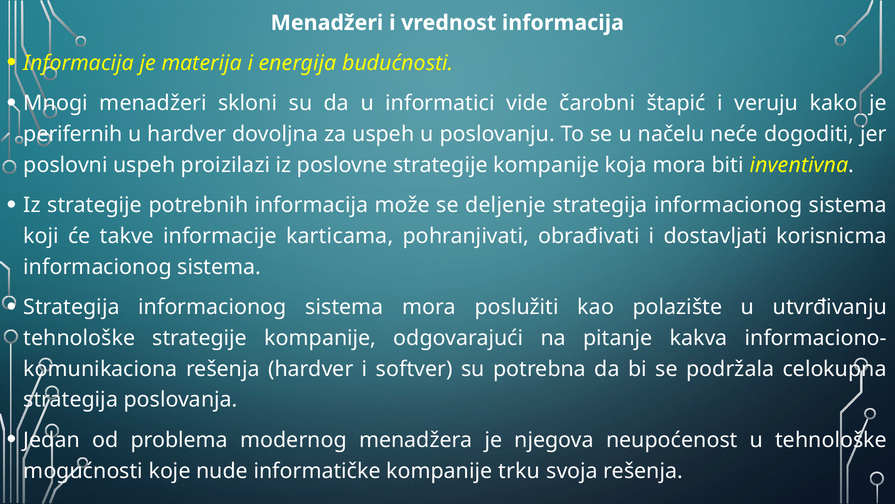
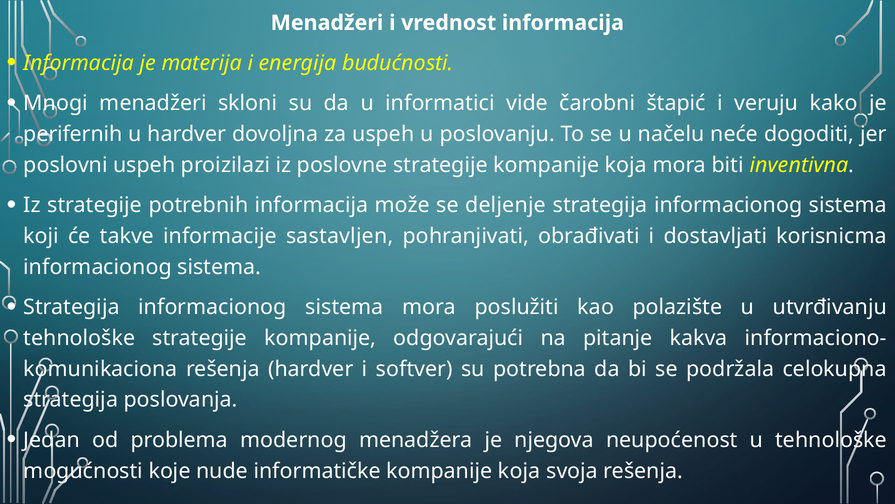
karticama: karticama -> sastavljen
informatičke kompanije trku: trku -> koja
